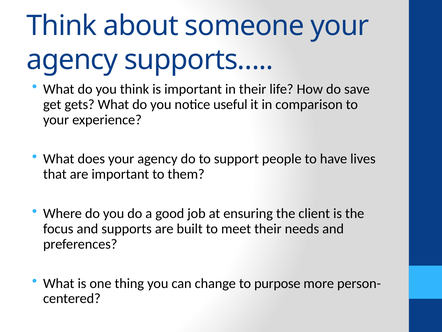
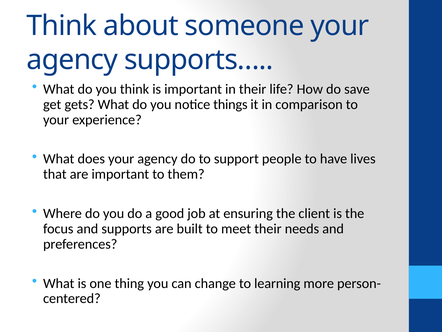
useful: useful -> things
purpose: purpose -> learning
